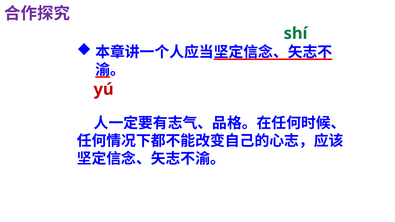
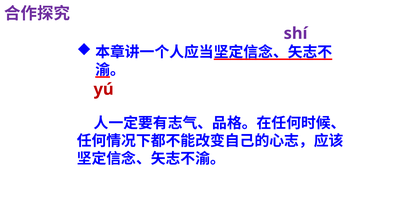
shí colour: green -> purple
